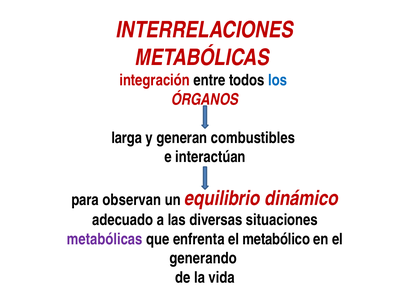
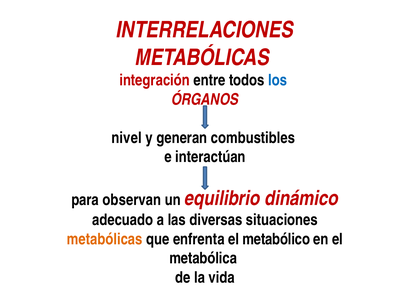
larga: larga -> nivel
metabólicas at (105, 239) colour: purple -> orange
generando: generando -> metabólica
